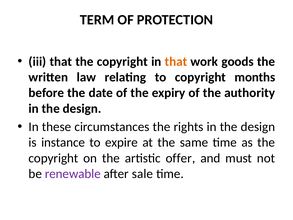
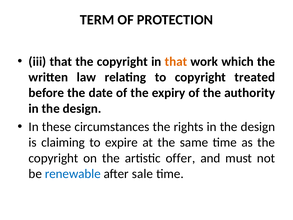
goods: goods -> which
months: months -> treated
instance: instance -> claiming
renewable colour: purple -> blue
